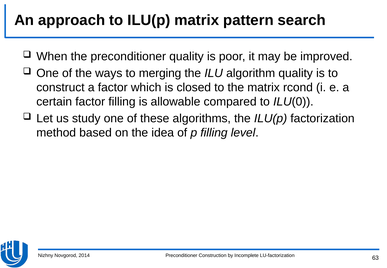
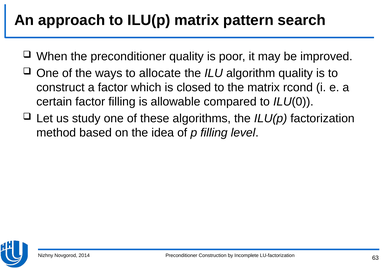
merging: merging -> allocate
